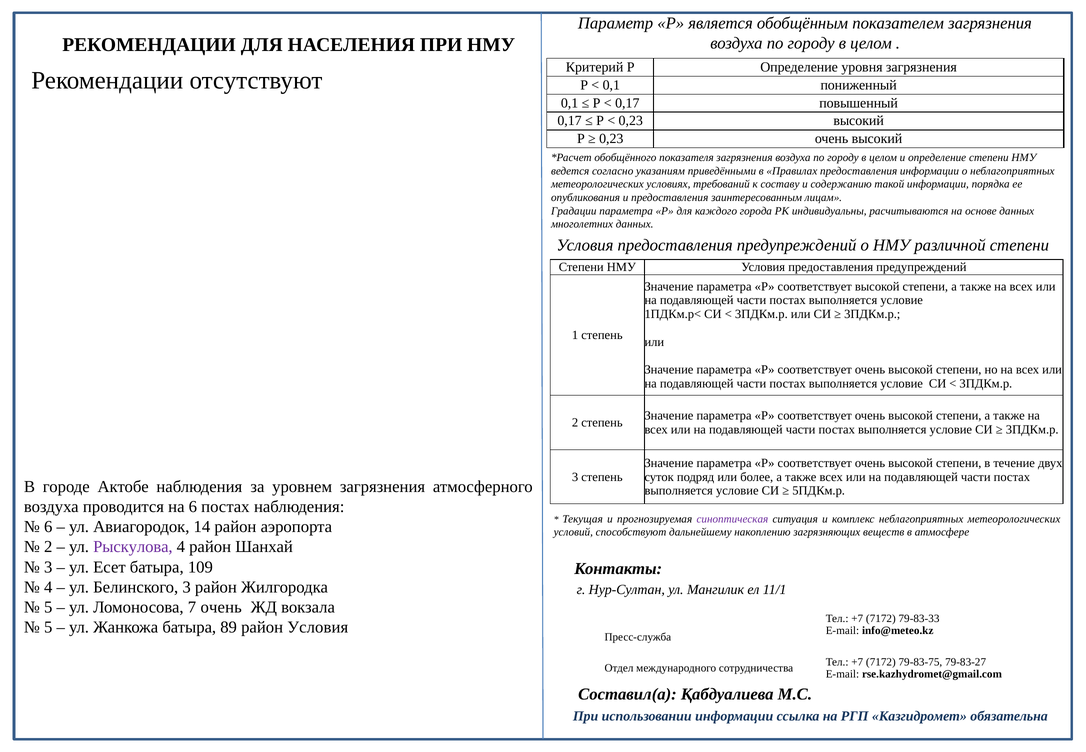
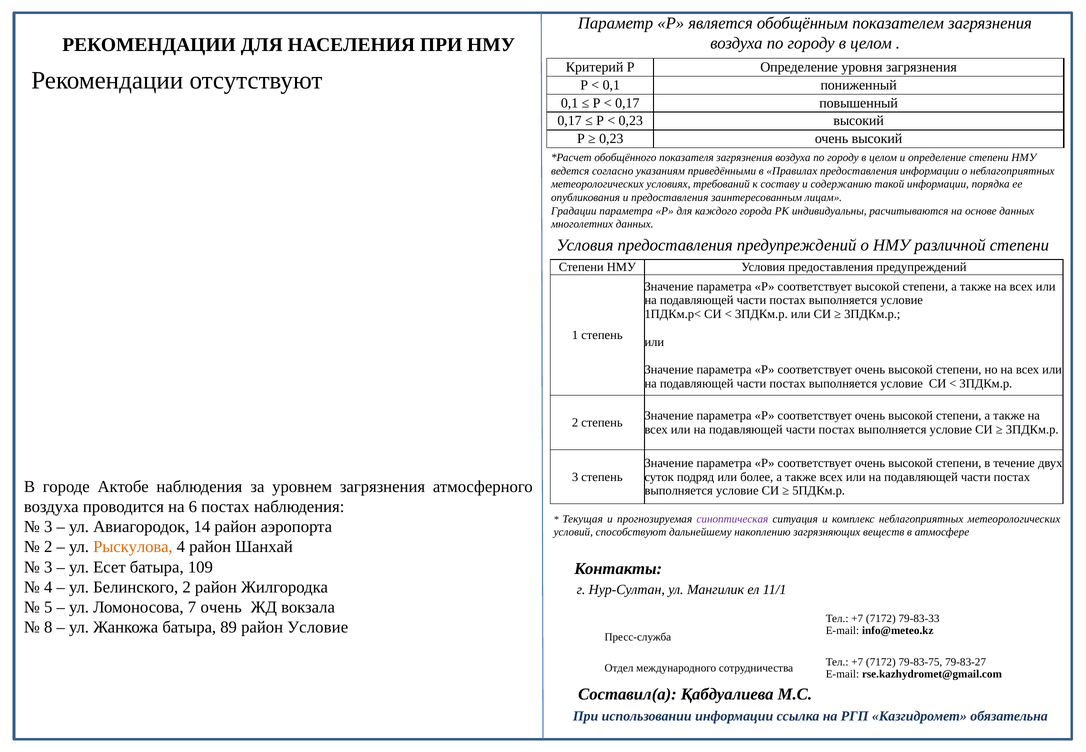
6 at (48, 527): 6 -> 3
Рыскулова colour: purple -> orange
Белинского 3: 3 -> 2
5 at (48, 627): 5 -> 8
район Условия: Условия -> Условие
